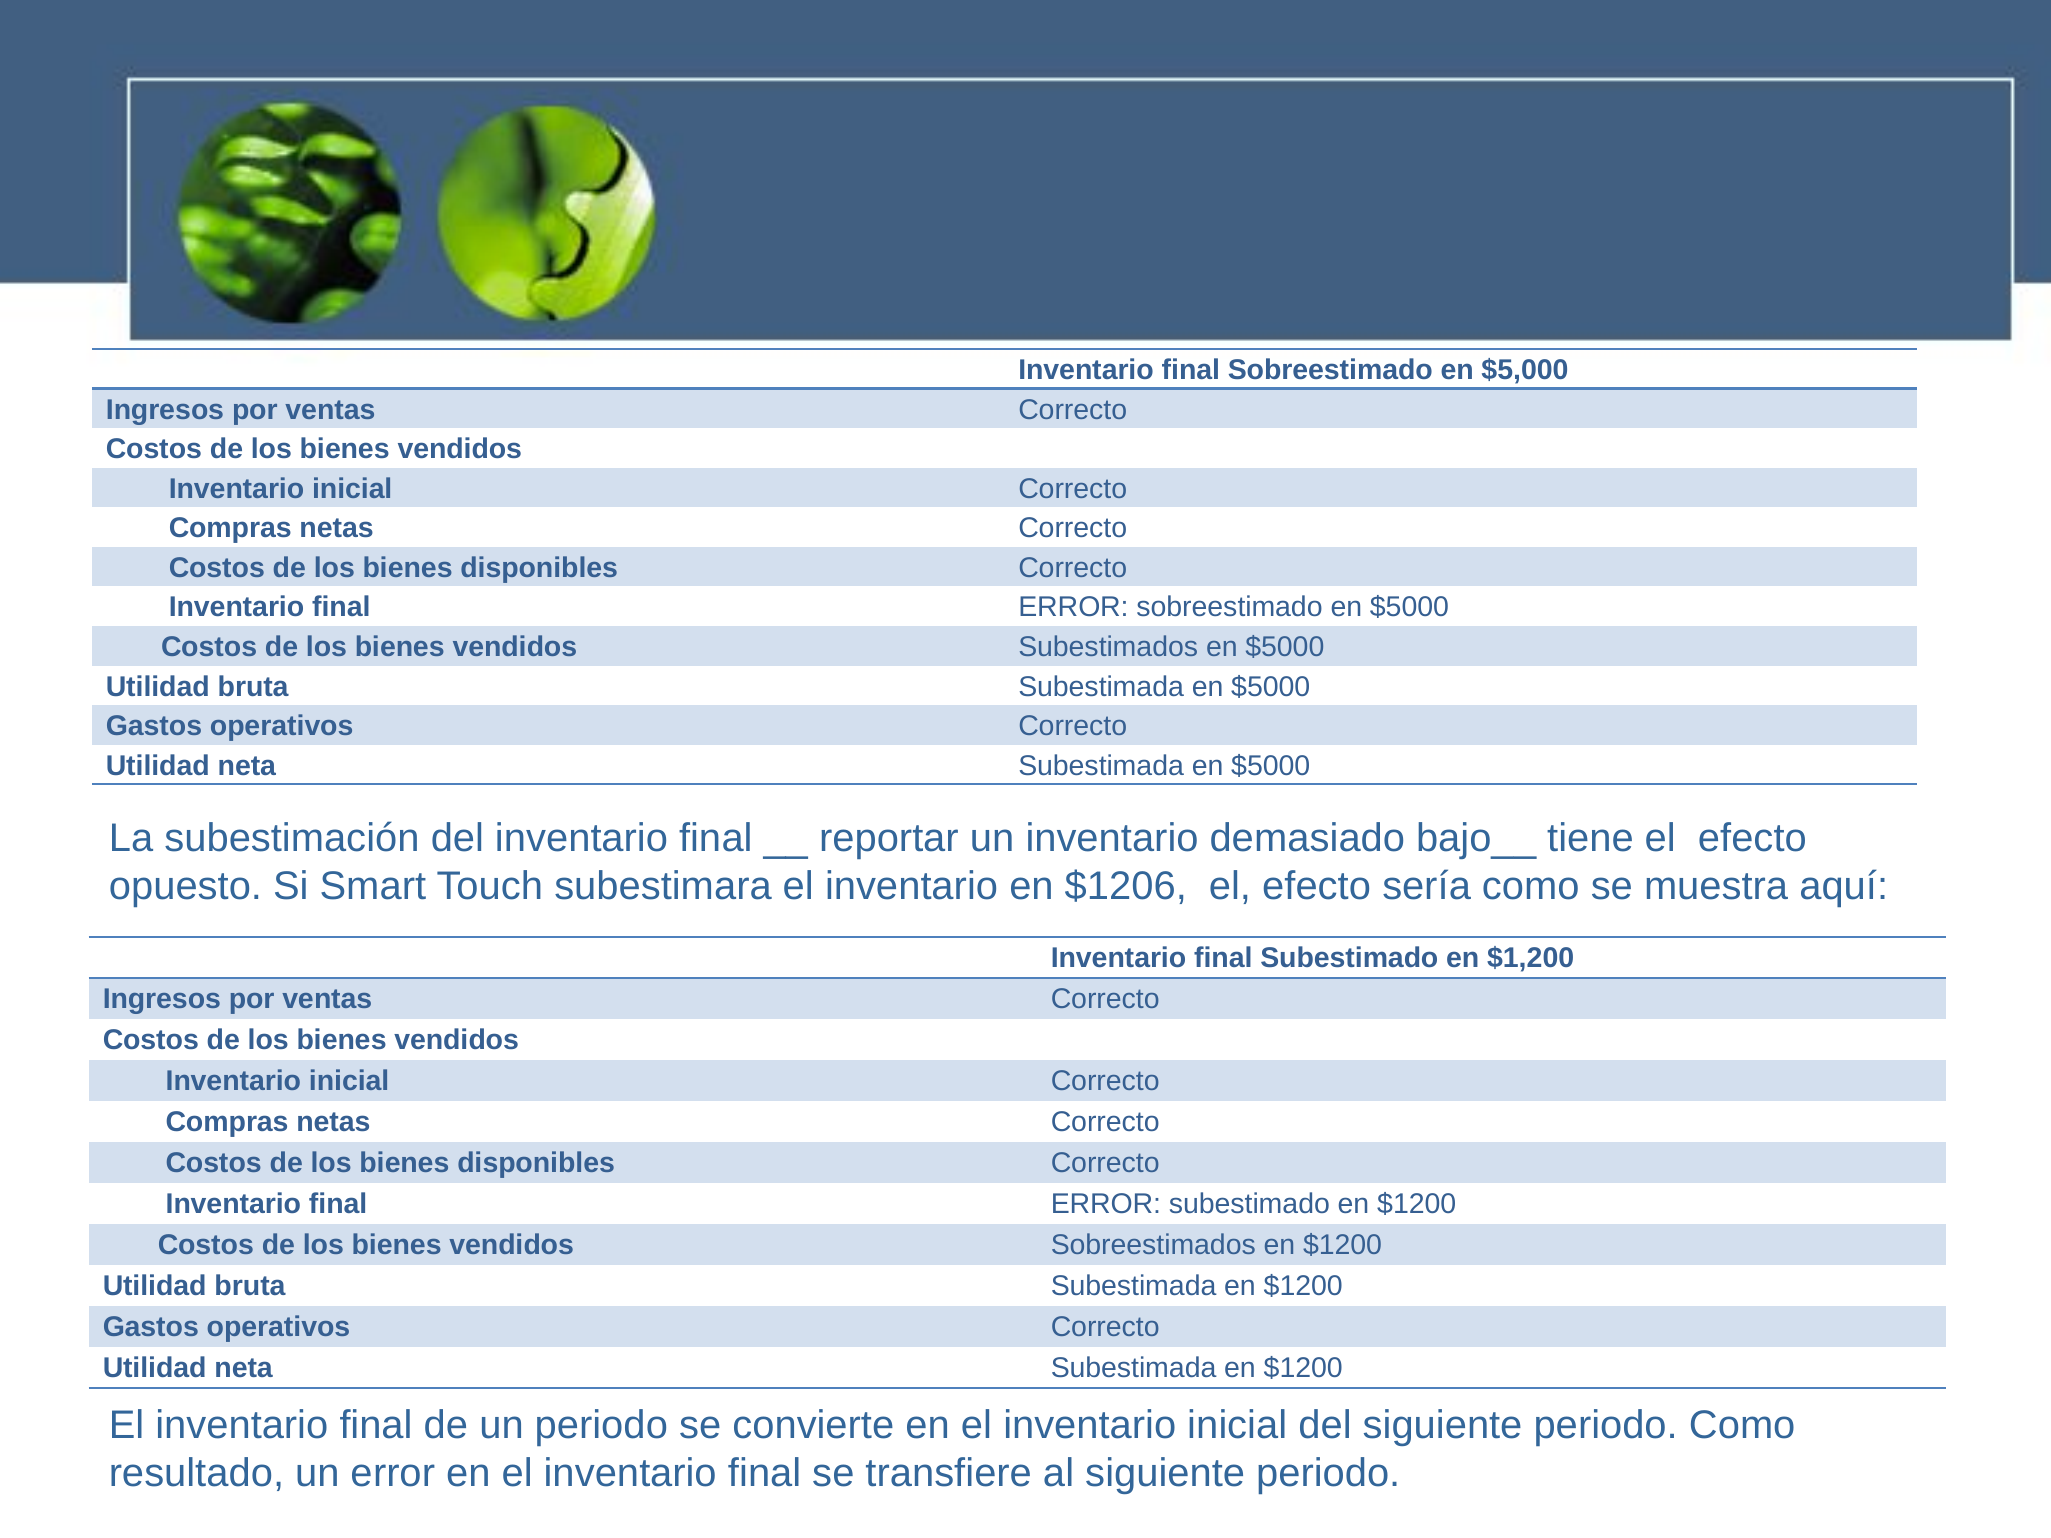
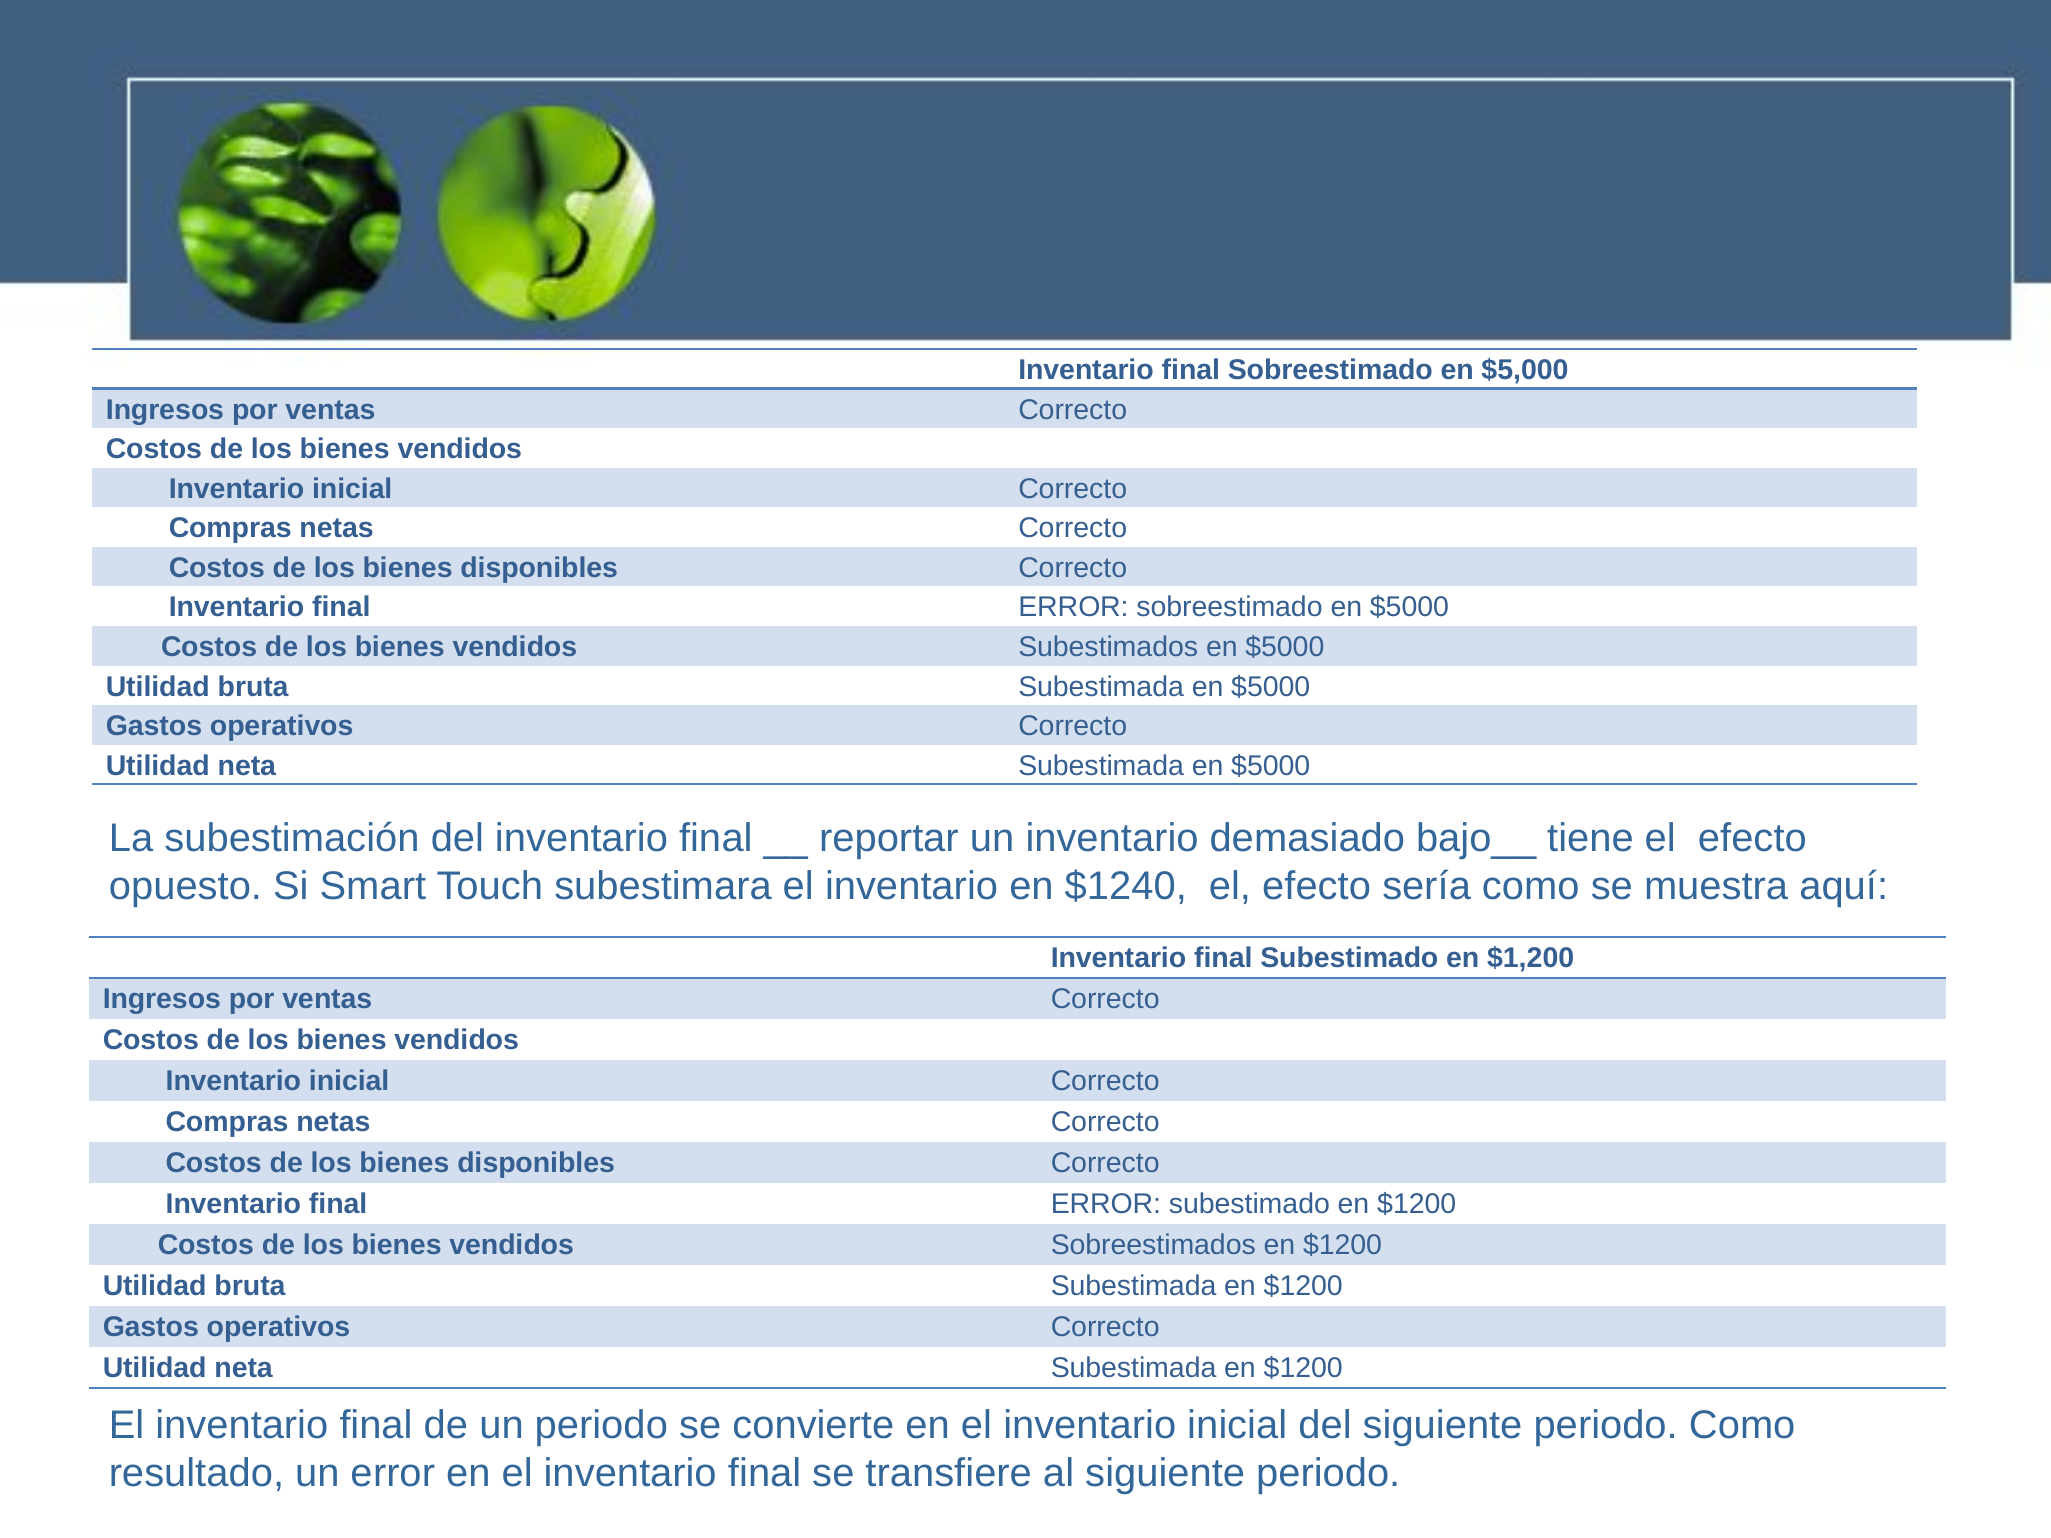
$1206: $1206 -> $1240
